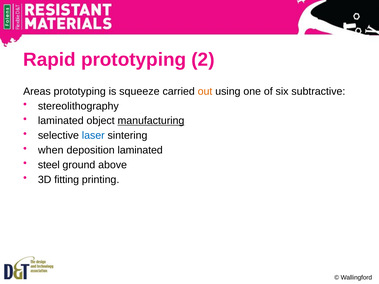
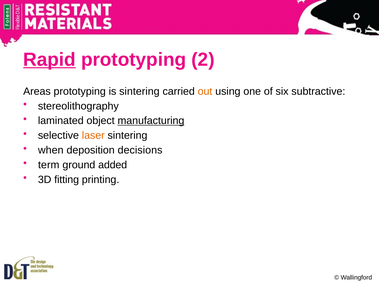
Rapid underline: none -> present
is squeeze: squeeze -> sintering
laser colour: blue -> orange
deposition laminated: laminated -> decisions
steel: steel -> term
above: above -> added
